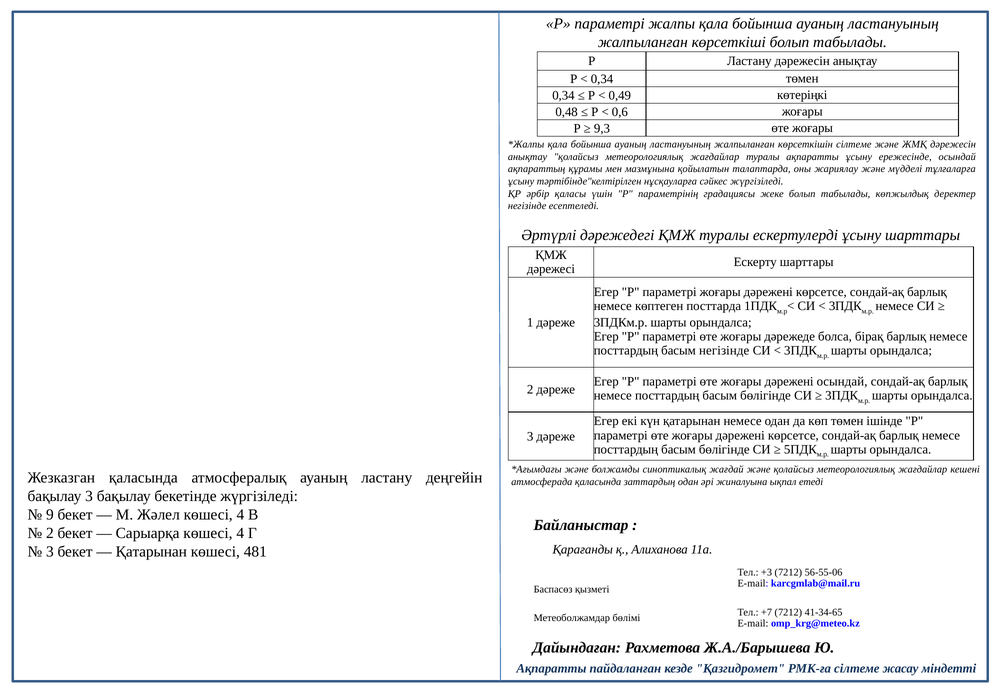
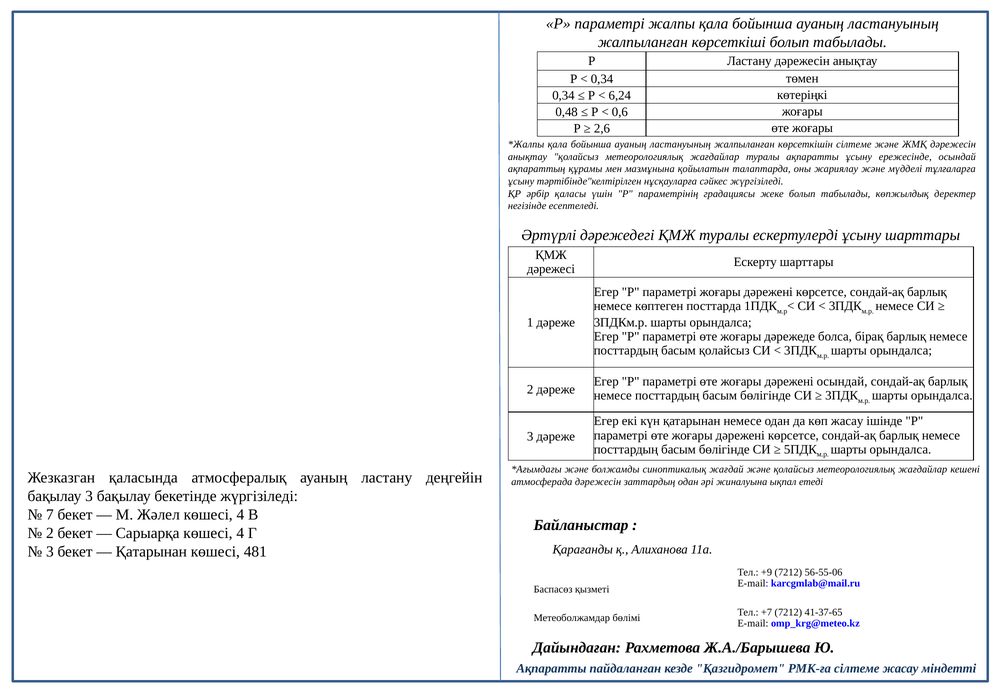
0,49: 0,49 -> 6,24
9,3: 9,3 -> 2,6
басым негізінде: негізінде -> қолайсыз
көп төмен: төмен -> жасау
атмосферада қаласында: қаласында -> дәрежесін
9: 9 -> 7
+3: +3 -> +9
41-34-65: 41-34-65 -> 41-37-65
